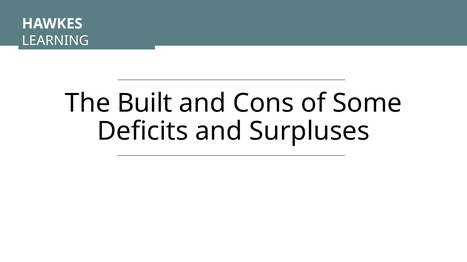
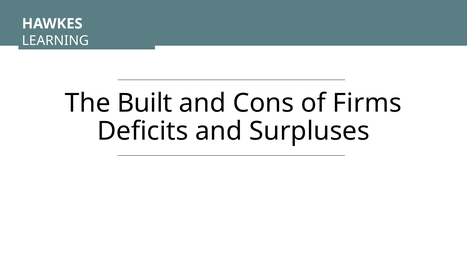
Some: Some -> Firms
